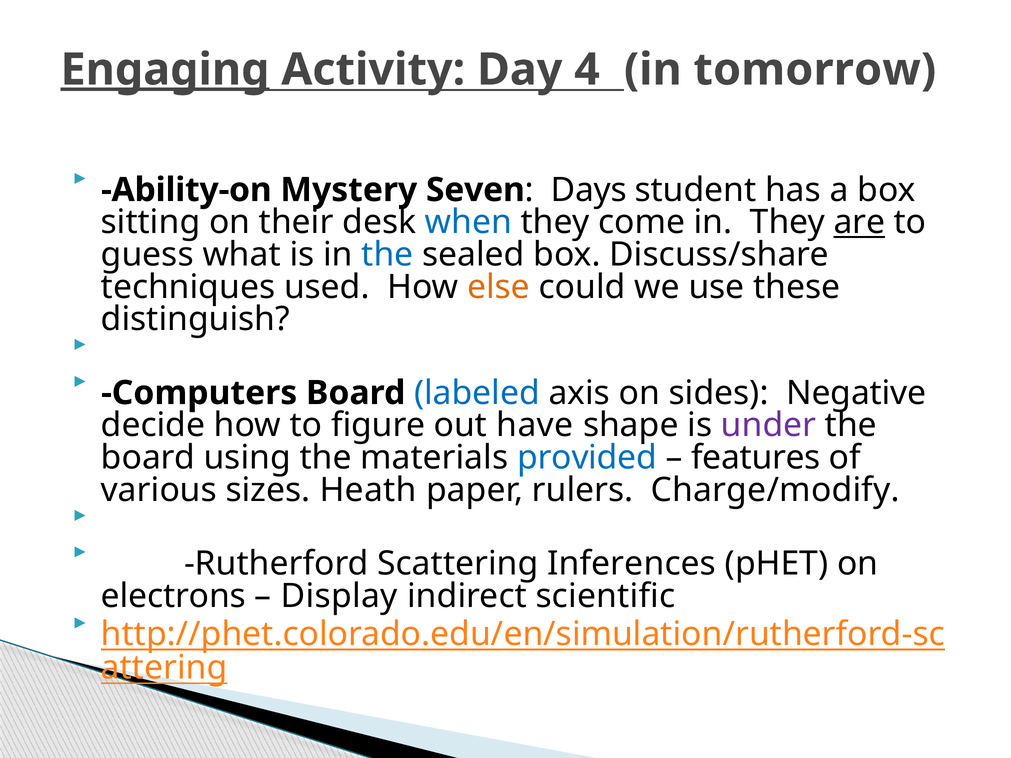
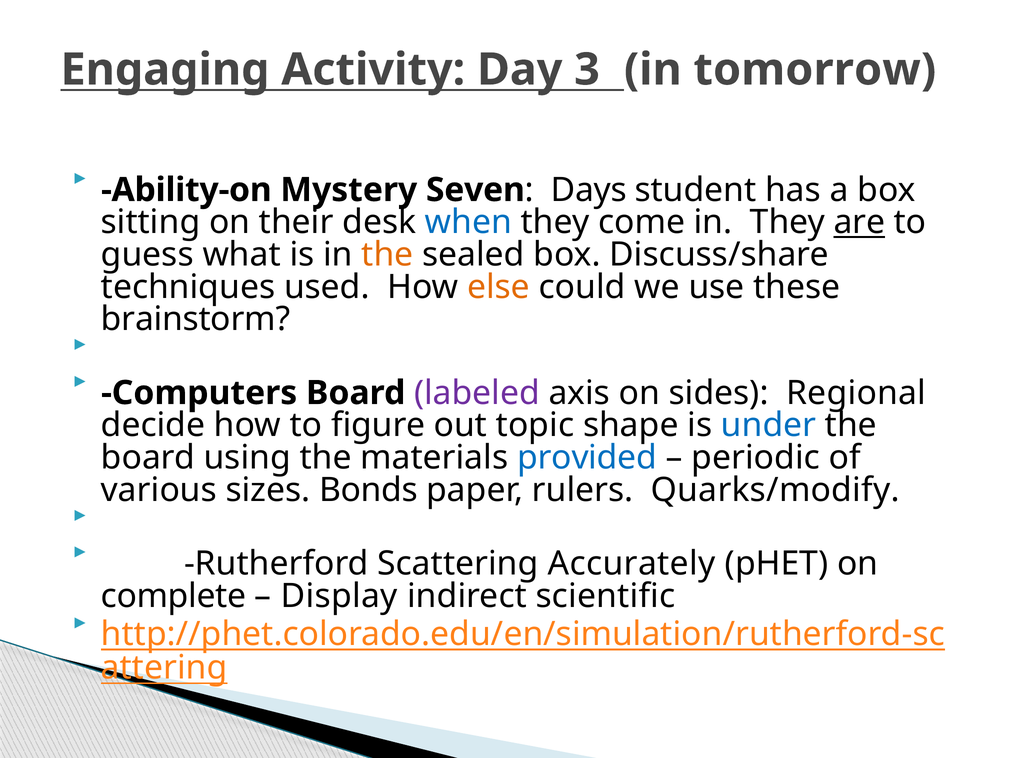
Engaging underline: present -> none
4: 4 -> 3
the at (387, 255) colour: blue -> orange
distinguish: distinguish -> brainstorm
labeled colour: blue -> purple
Negative: Negative -> Regional
have: have -> topic
under colour: purple -> blue
features: features -> periodic
Heath: Heath -> Bonds
Charge/modify: Charge/modify -> Quarks/modify
Inferences: Inferences -> Accurately
electrons: electrons -> complete
